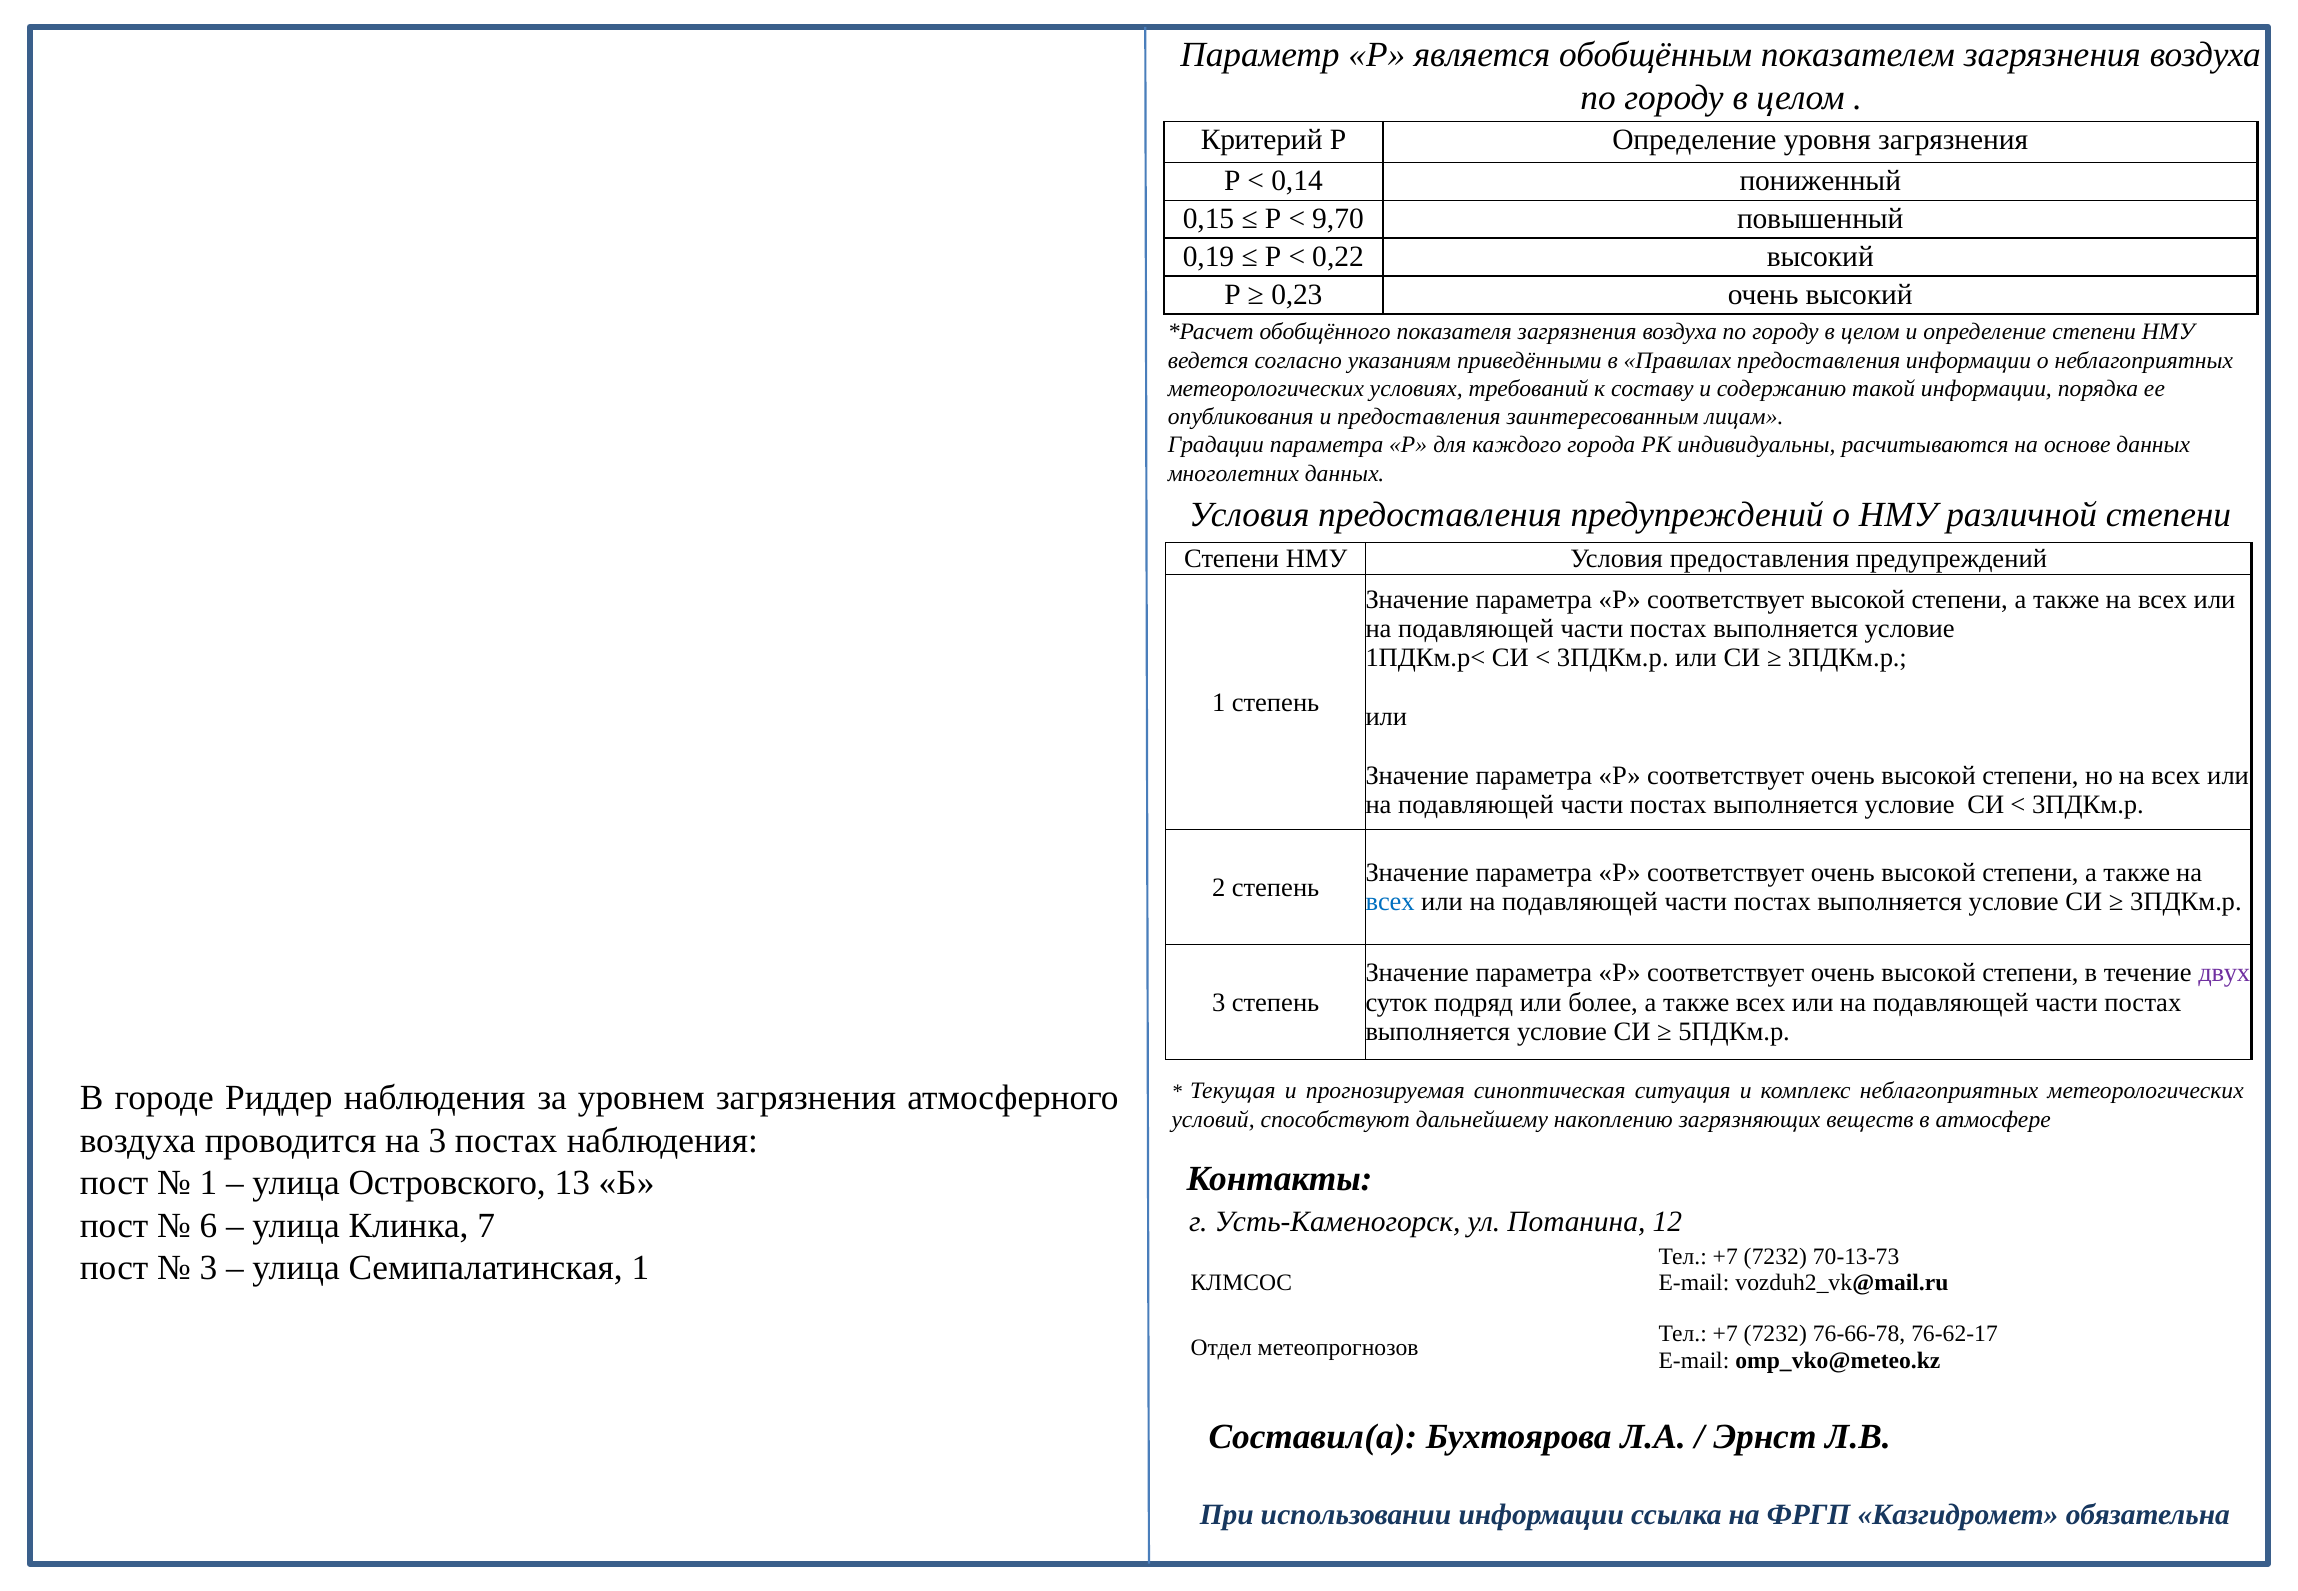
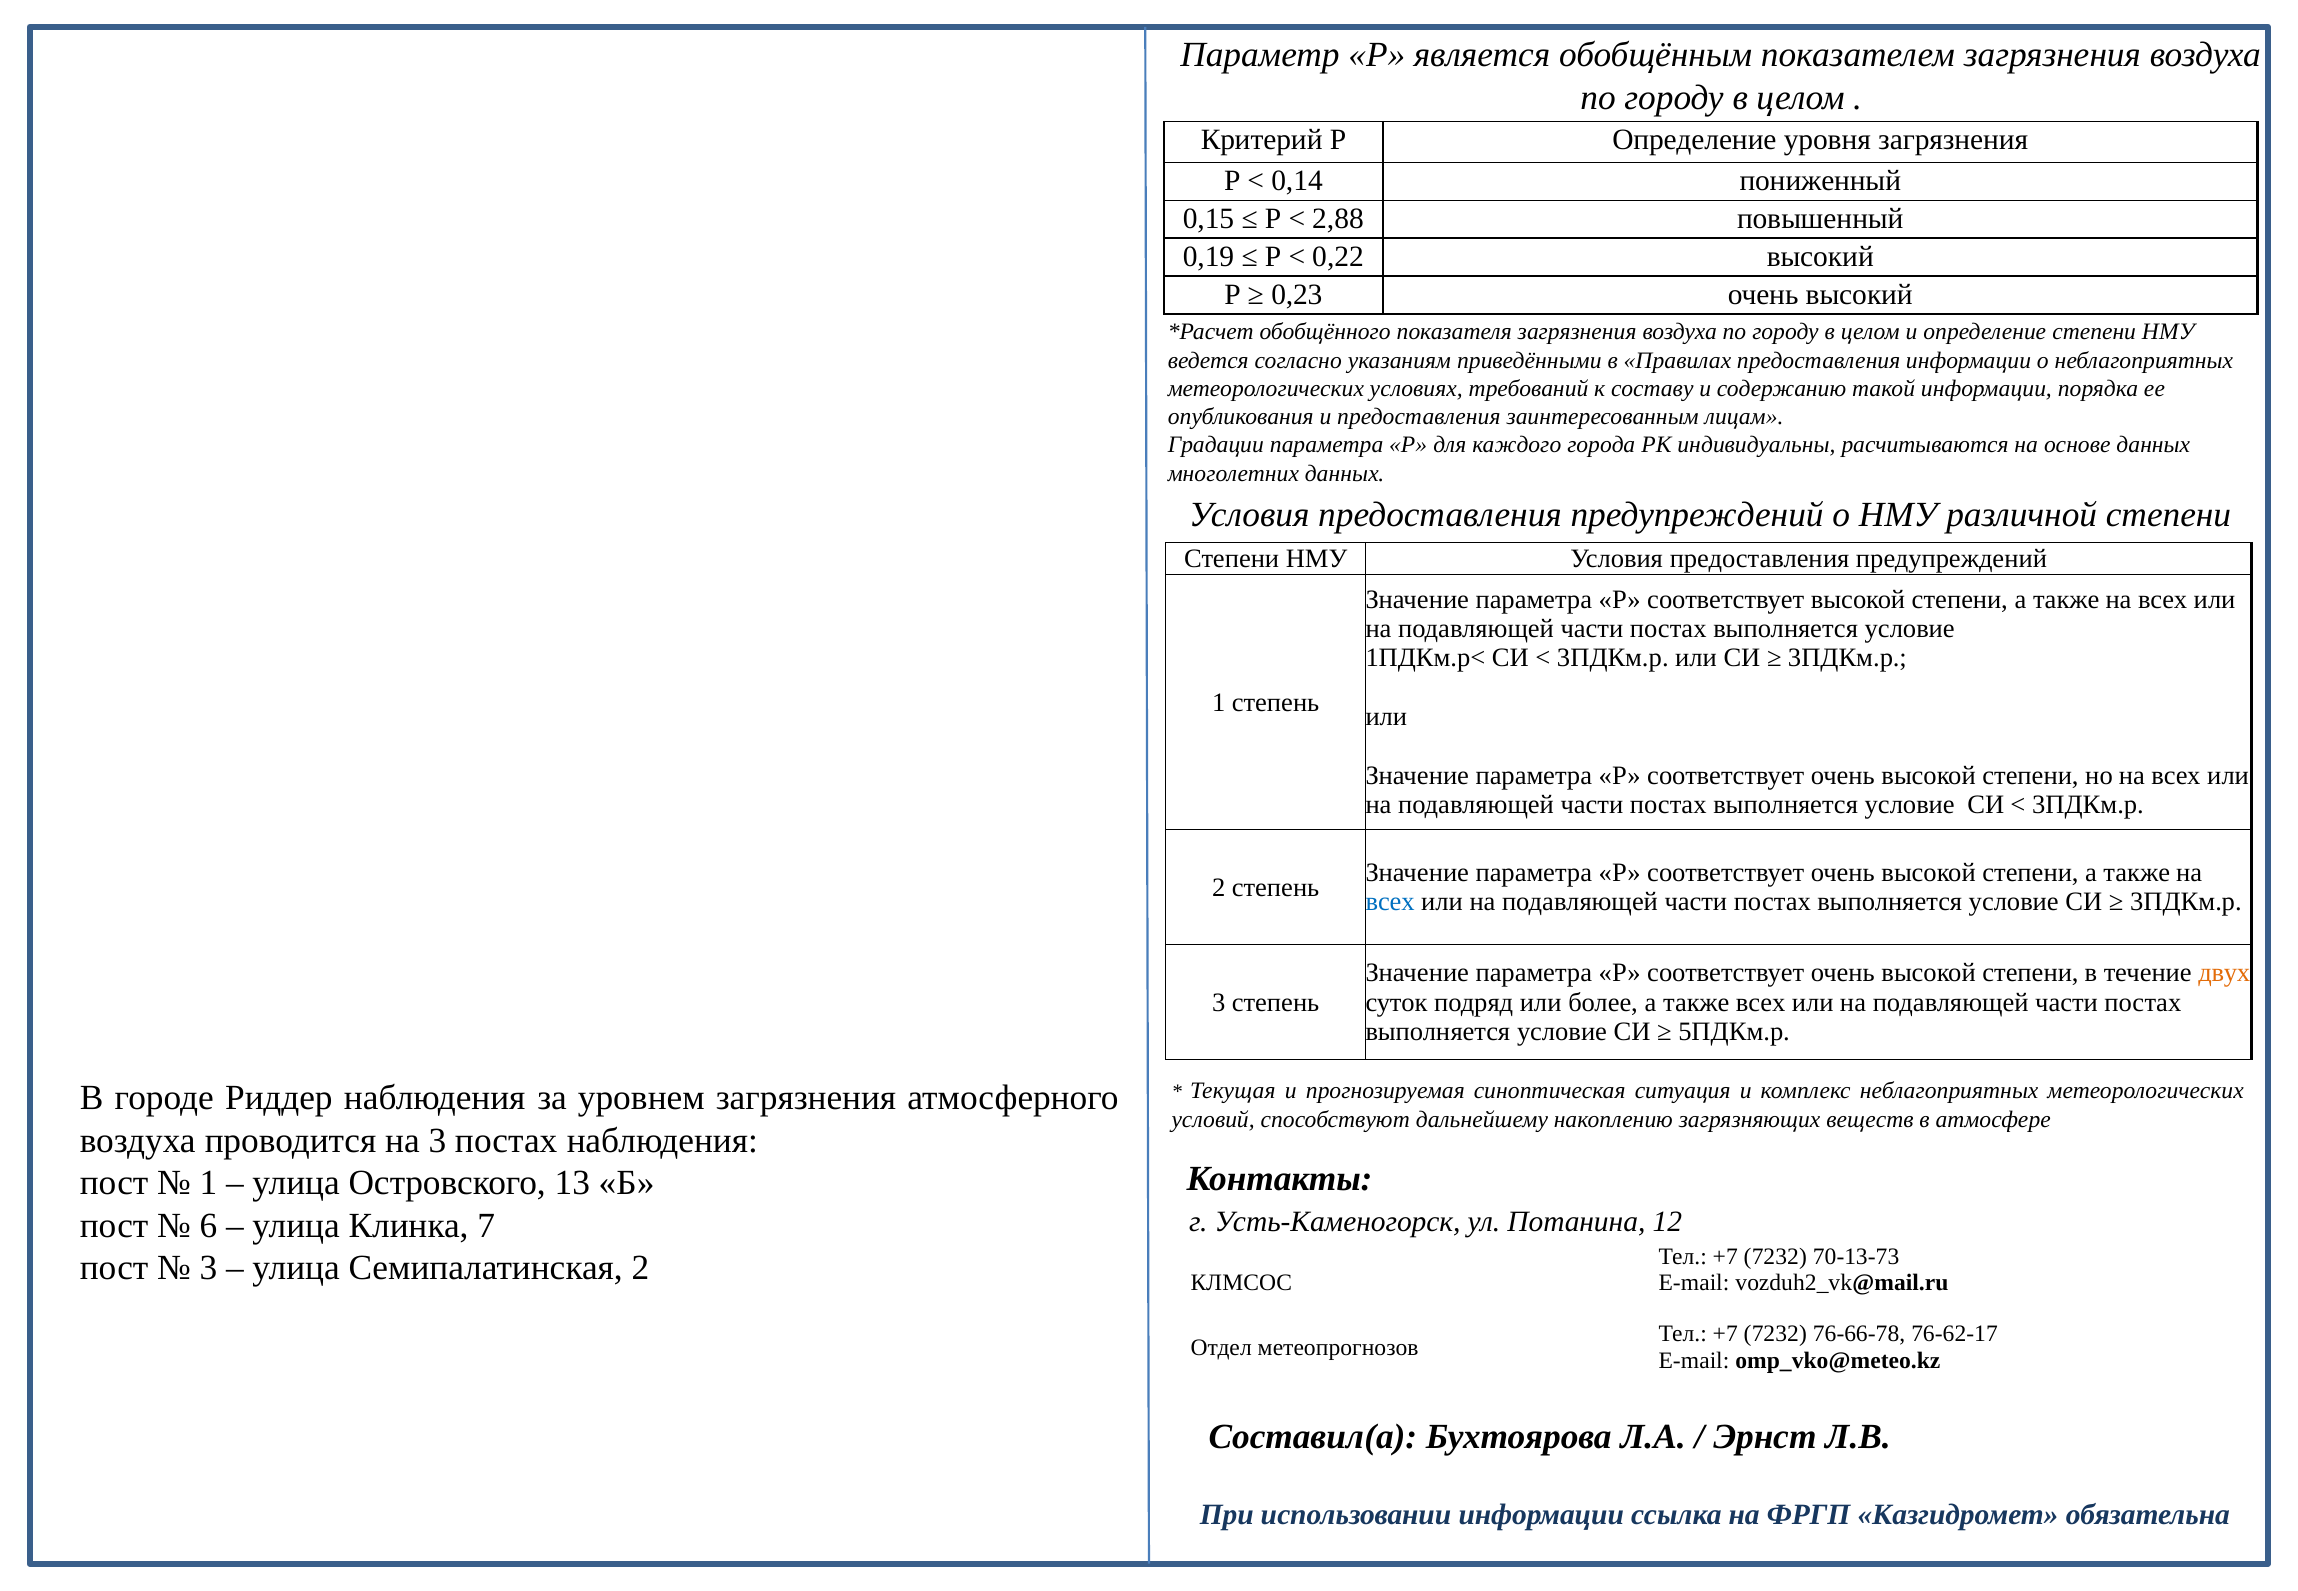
9,70: 9,70 -> 2,88
двух colour: purple -> orange
Семипалатинская 1: 1 -> 2
